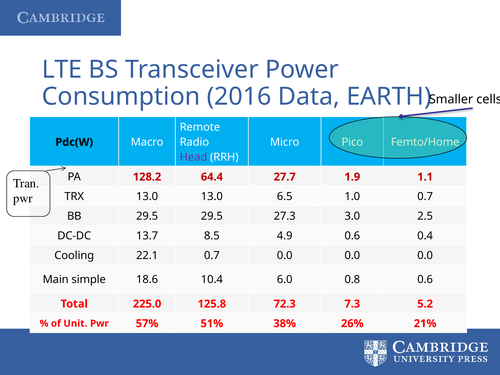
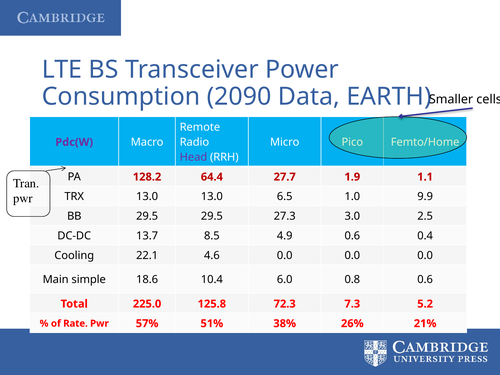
2016: 2016 -> 2090
Pdc(W colour: black -> purple
1.0 0.7: 0.7 -> 9.9
22.1 0.7: 0.7 -> 4.6
Unit: Unit -> Rate
